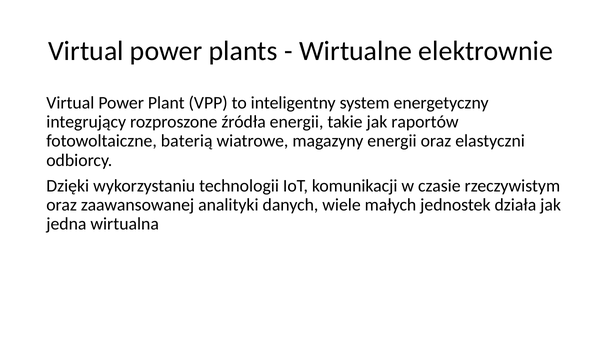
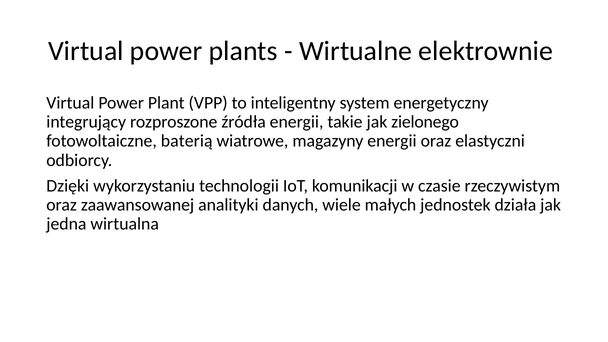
raportów: raportów -> zielonego
